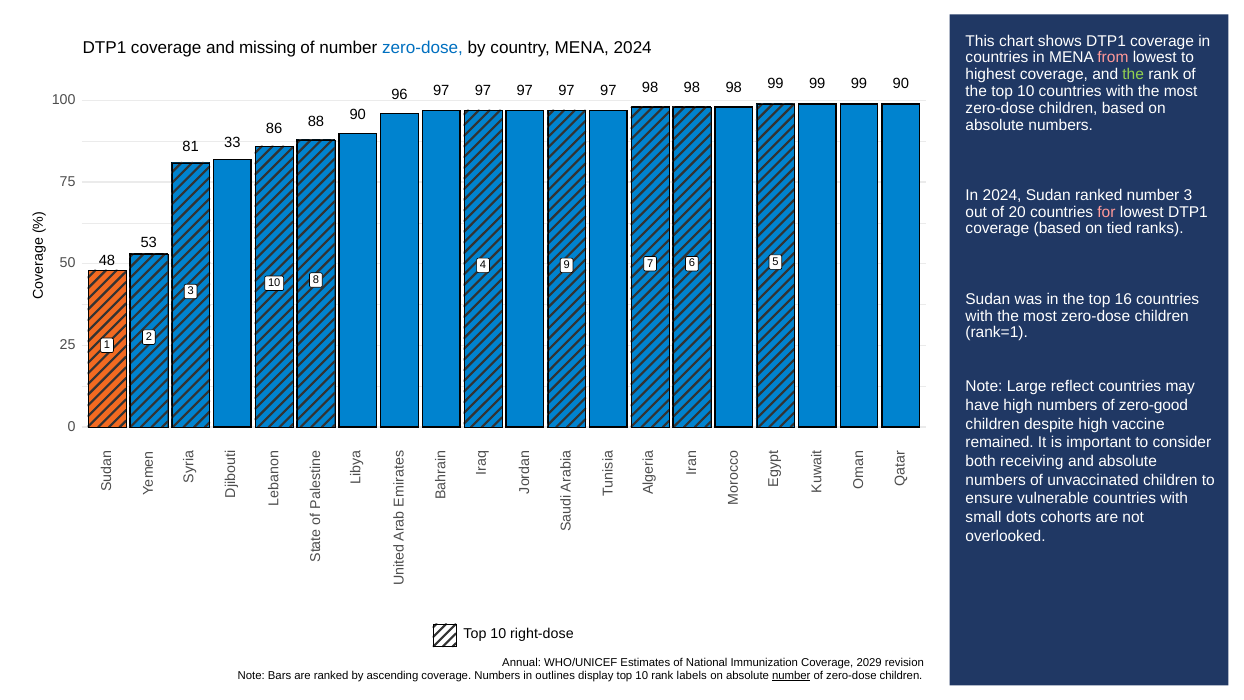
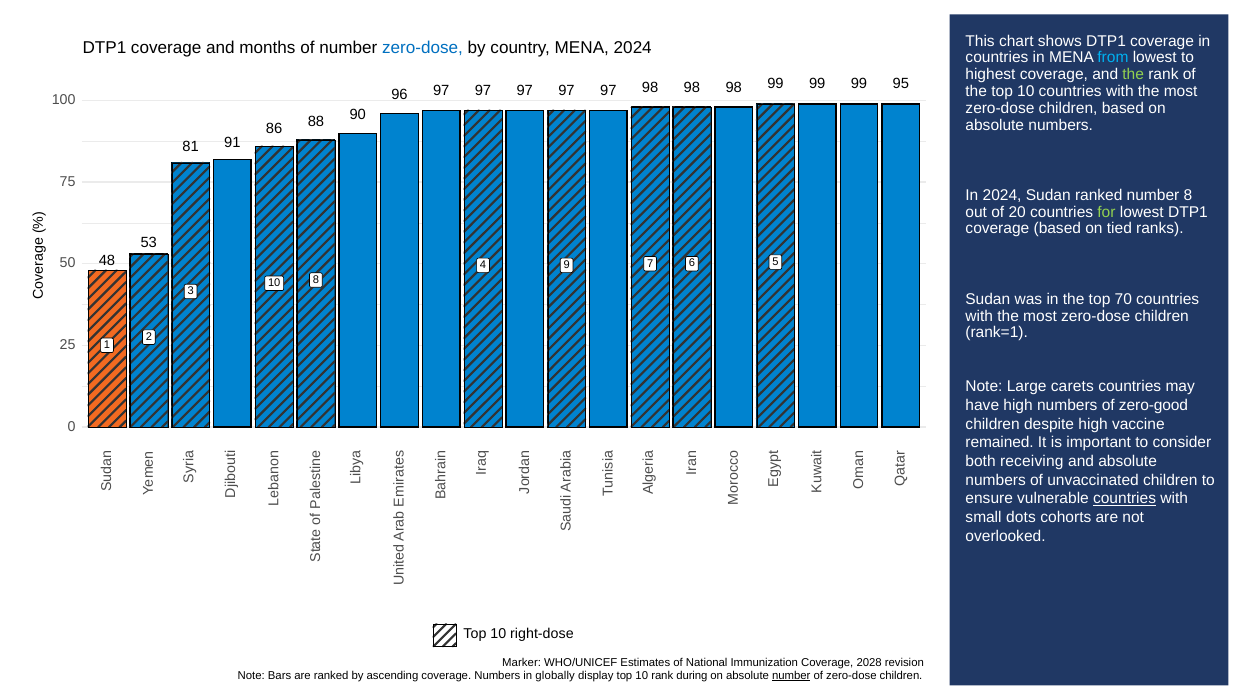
missing: missing -> months
from colour: pink -> light blue
99 90: 90 -> 95
33: 33 -> 91
number 3: 3 -> 8
for colour: pink -> light green
16: 16 -> 70
reflect: reflect -> carets
countries at (1125, 499) underline: none -> present
Annual: Annual -> Marker
2029: 2029 -> 2028
outlines: outlines -> globally
labels: labels -> during
